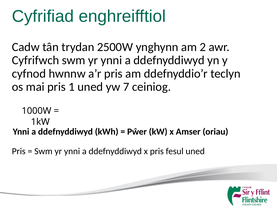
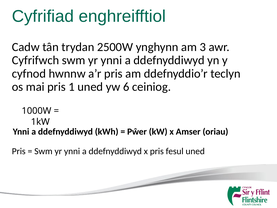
2: 2 -> 3
7: 7 -> 6
